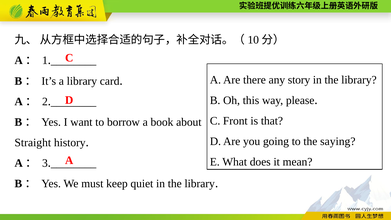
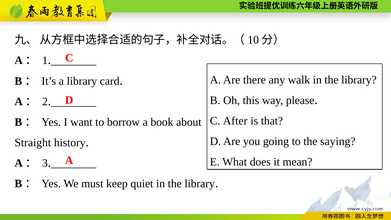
story: story -> walk
Front: Front -> After
